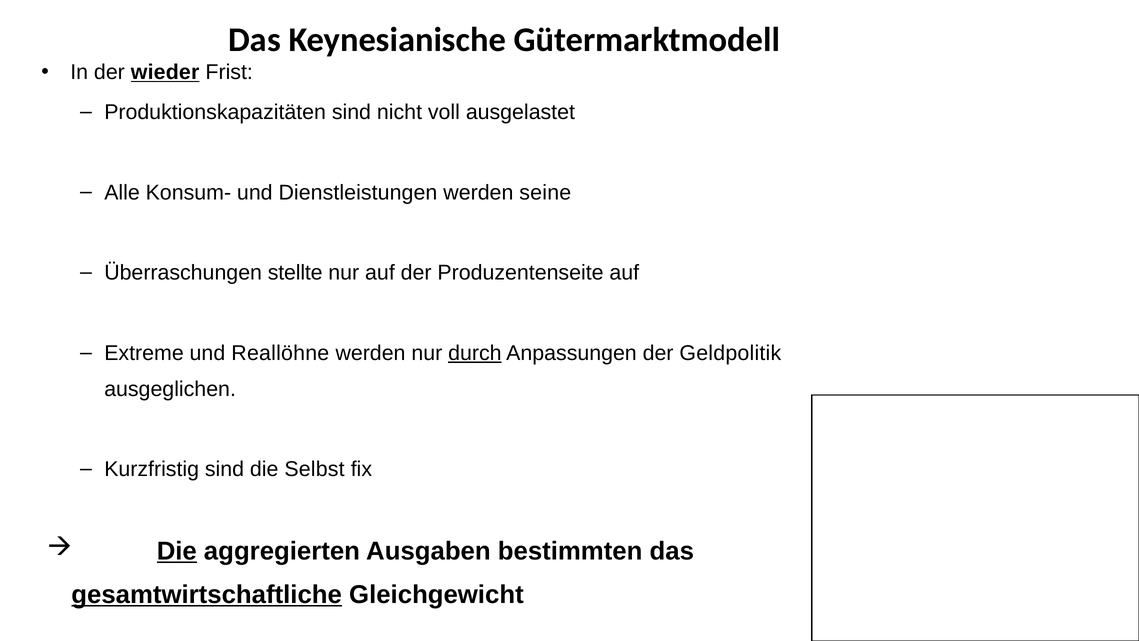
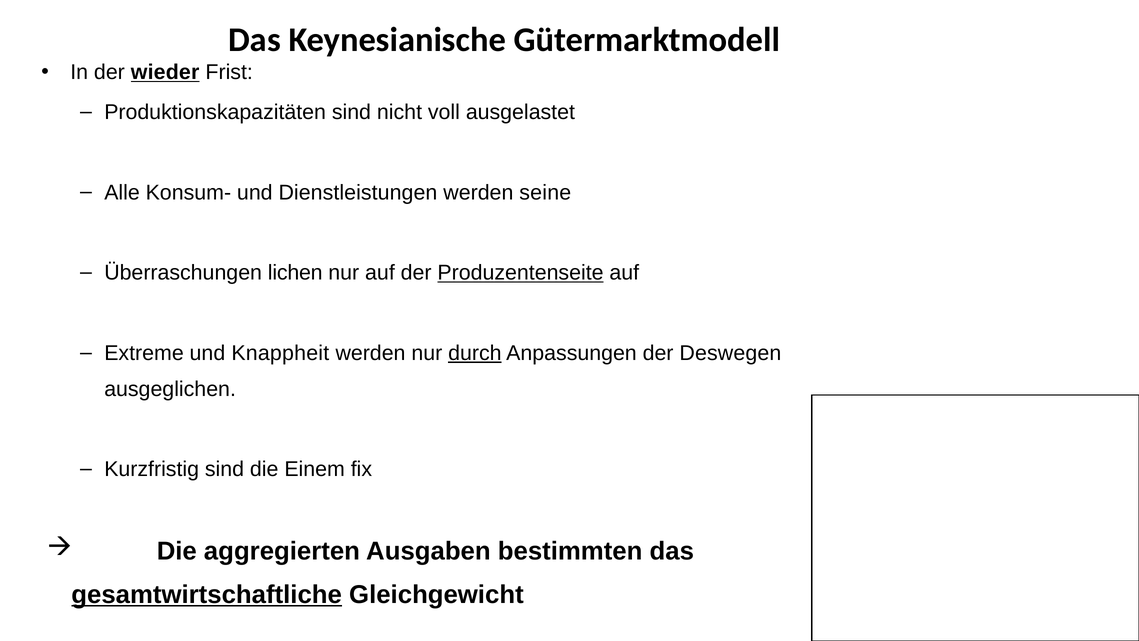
stellte: stellte -> lichen
Produzentenseite underline: none -> present
Reallöhne: Reallöhne -> Knappheit
Geldpolitik: Geldpolitik -> Deswegen
Selbst: Selbst -> Einem
Die at (177, 551) underline: present -> none
